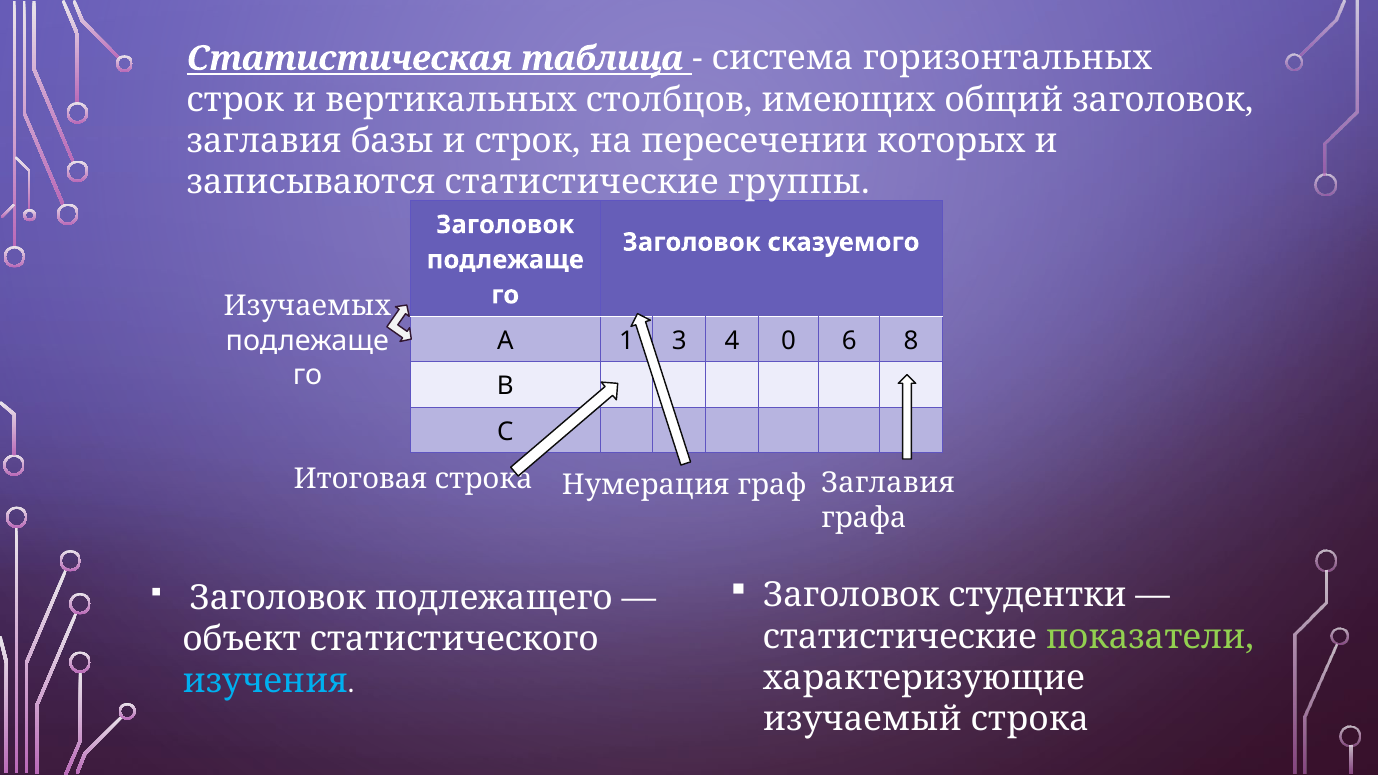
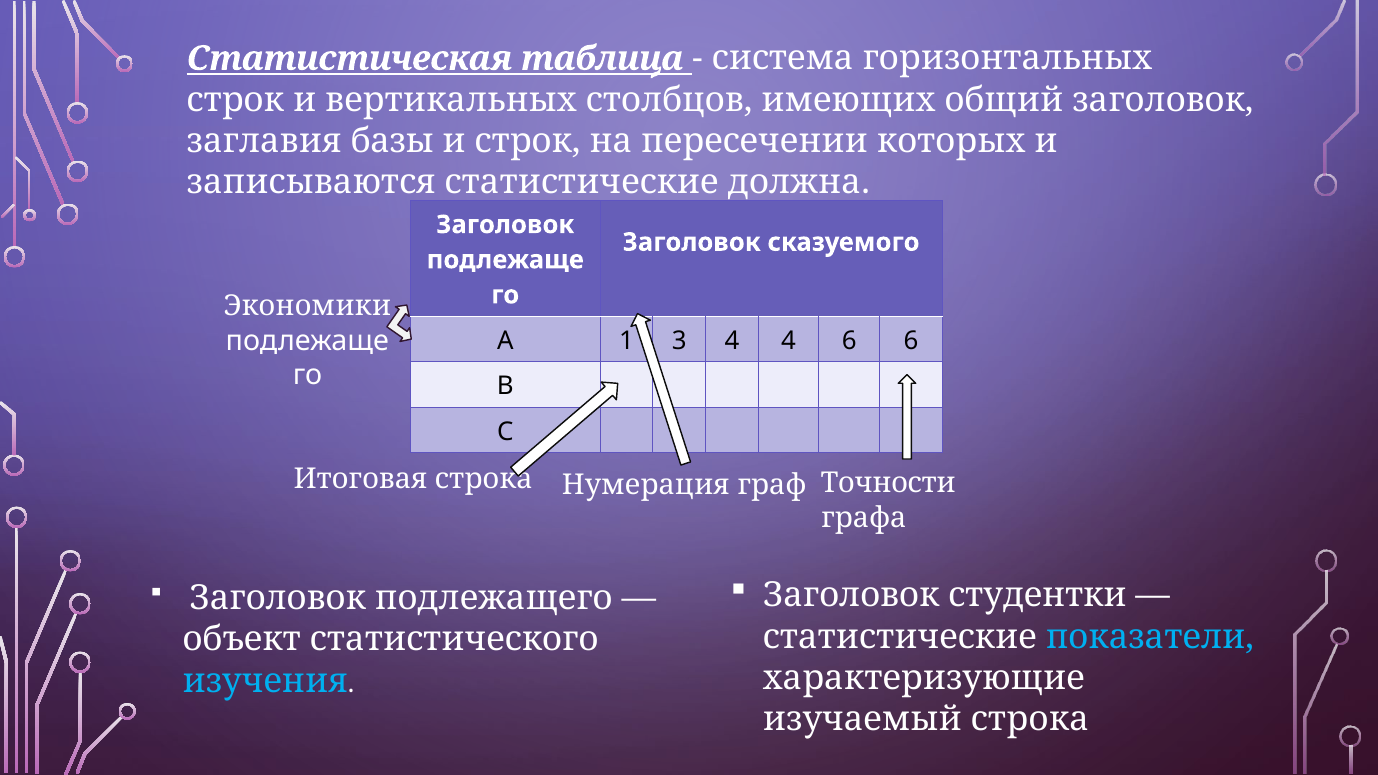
группы: группы -> должна
Изучаемых: Изучаемых -> Экономики
4 0: 0 -> 4
6 8: 8 -> 6
Заглавия at (888, 483): Заглавия -> Точности
показатели colour: light green -> light blue
